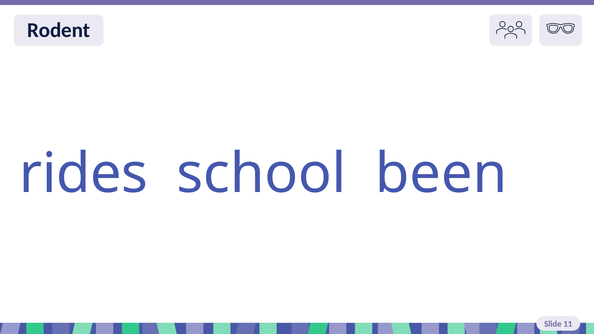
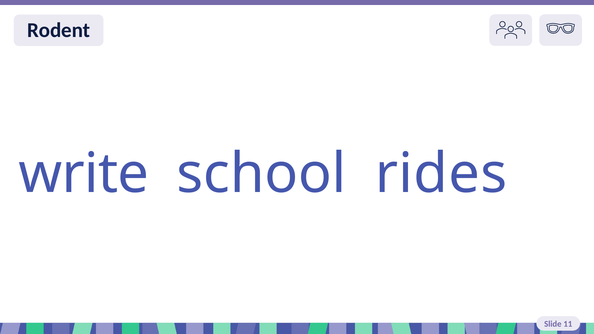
rides: rides -> write
been: been -> rides
